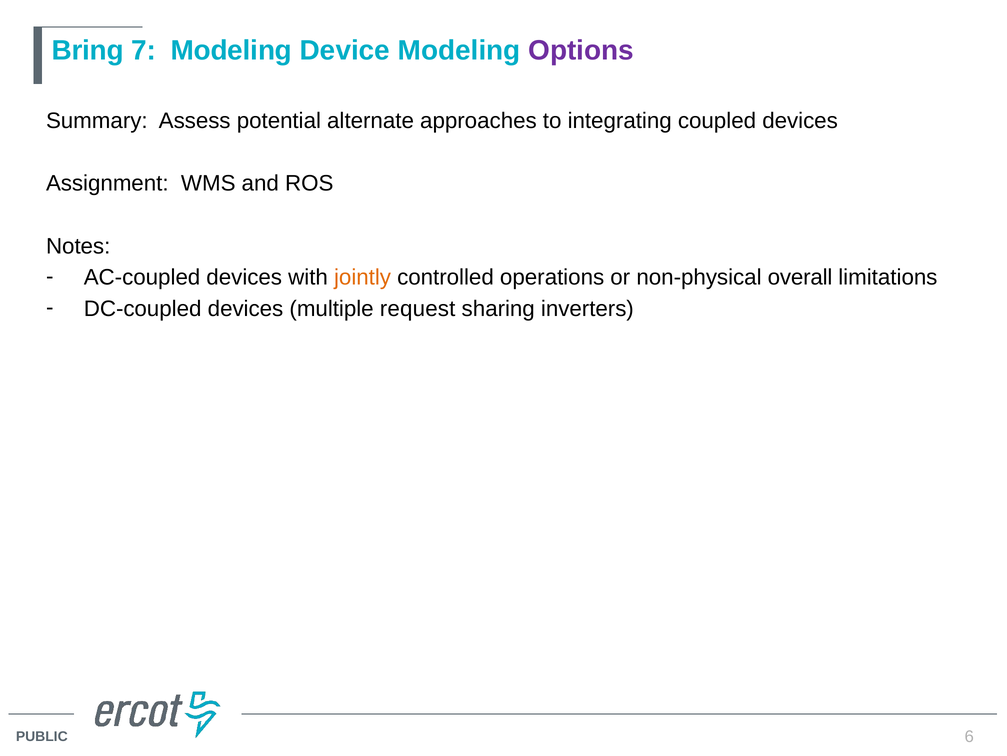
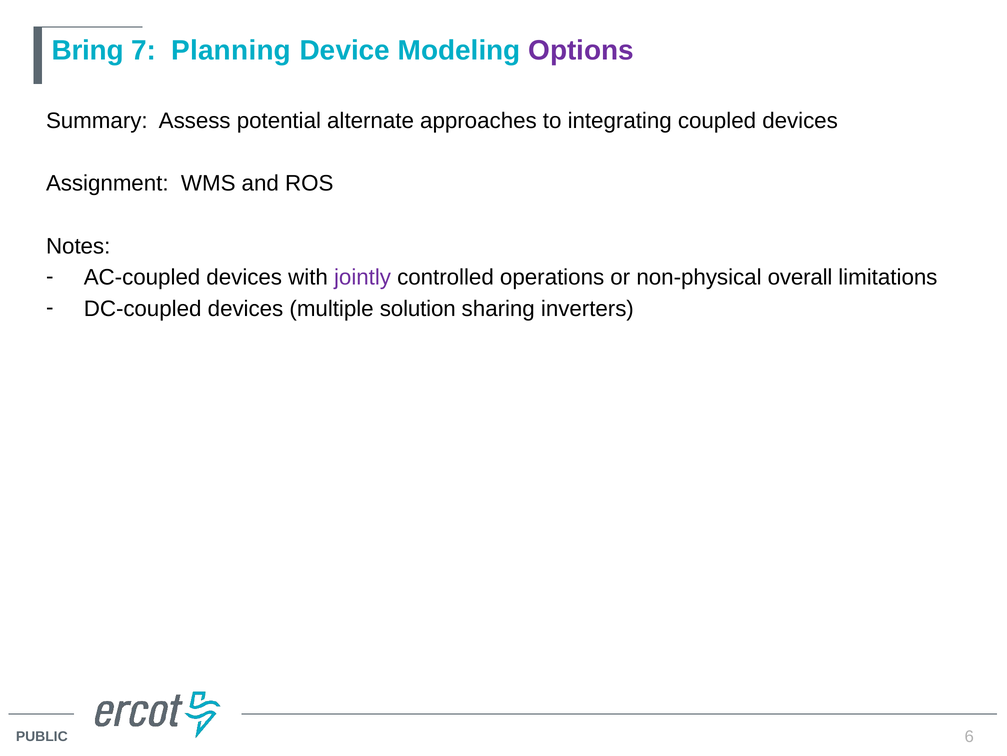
7 Modeling: Modeling -> Planning
jointly colour: orange -> purple
request: request -> solution
